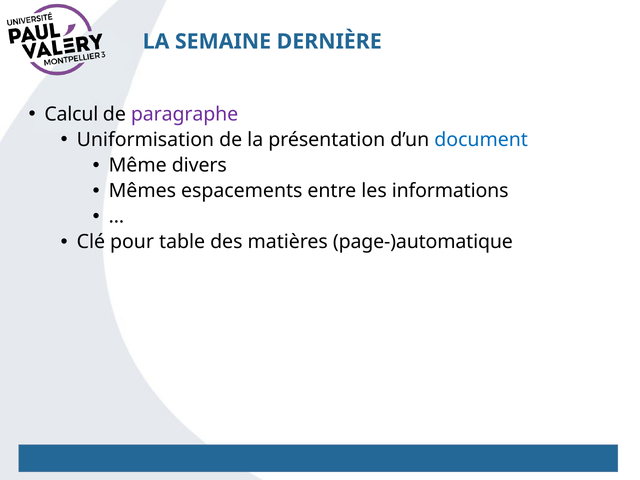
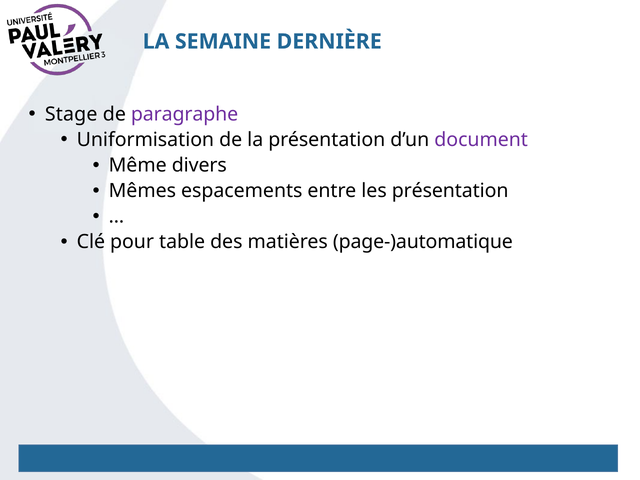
Calcul: Calcul -> Stage
document colour: blue -> purple
les informations: informations -> présentation
